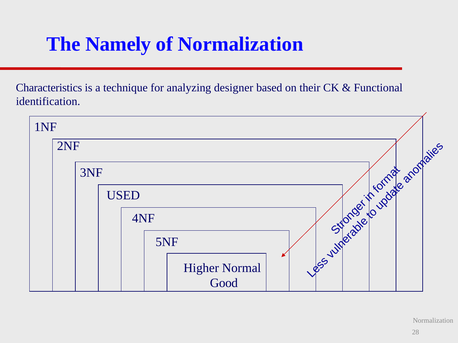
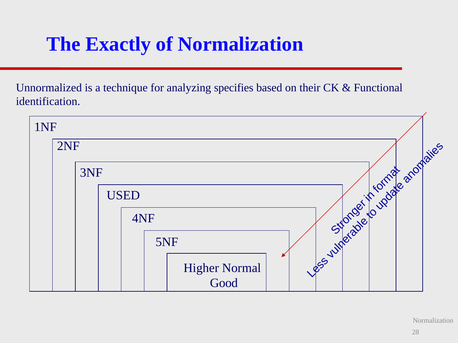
Namely: Namely -> Exactly
Characteristics: Characteristics -> Unnormalized
designer: designer -> specifies
